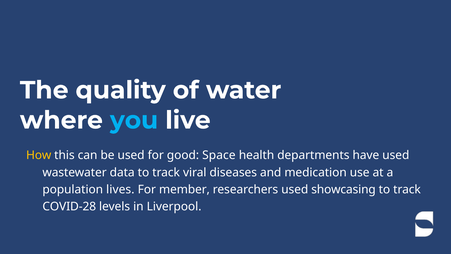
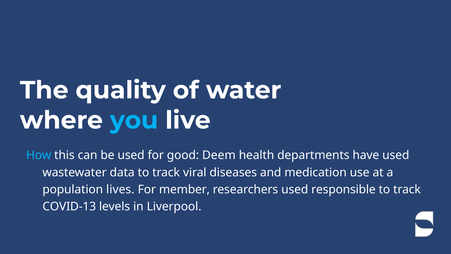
How colour: yellow -> light blue
Space: Space -> Deem
showcasing: showcasing -> responsible
COVID-28: COVID-28 -> COVID-13
